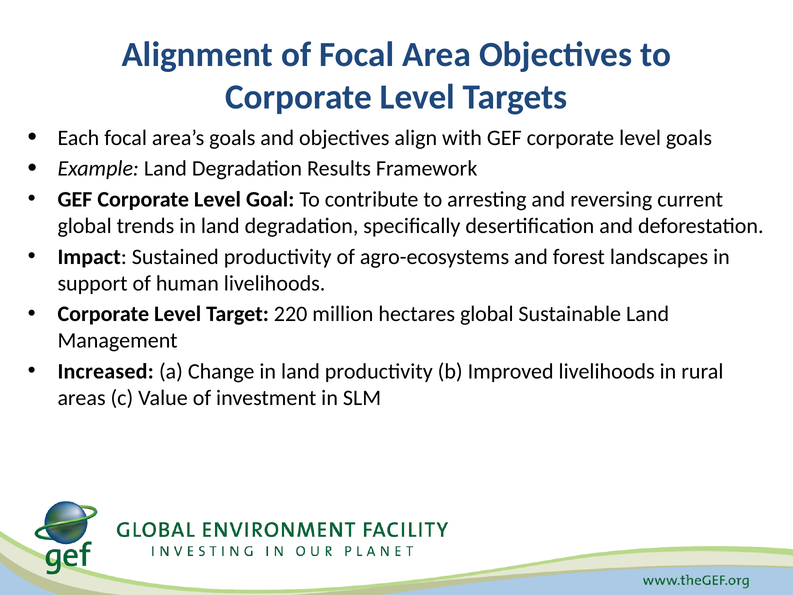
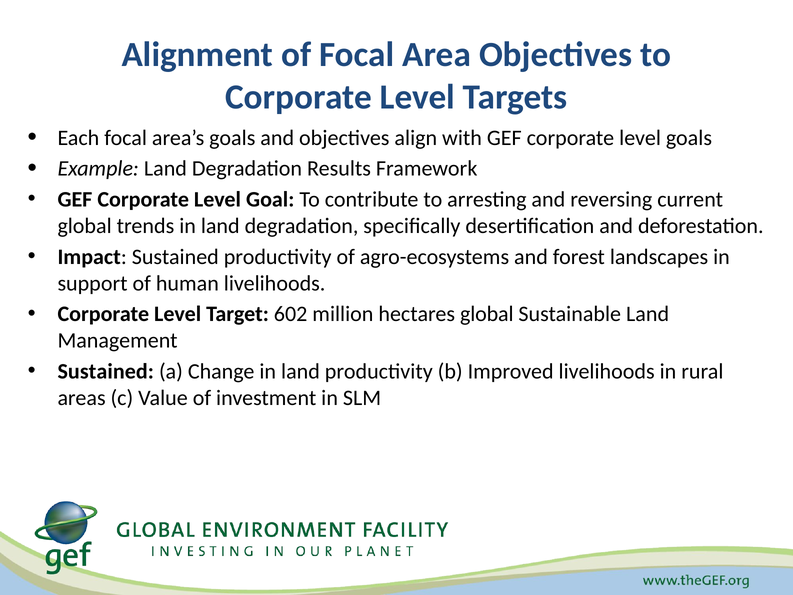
220: 220 -> 602
Increased at (106, 371): Increased -> Sustained
